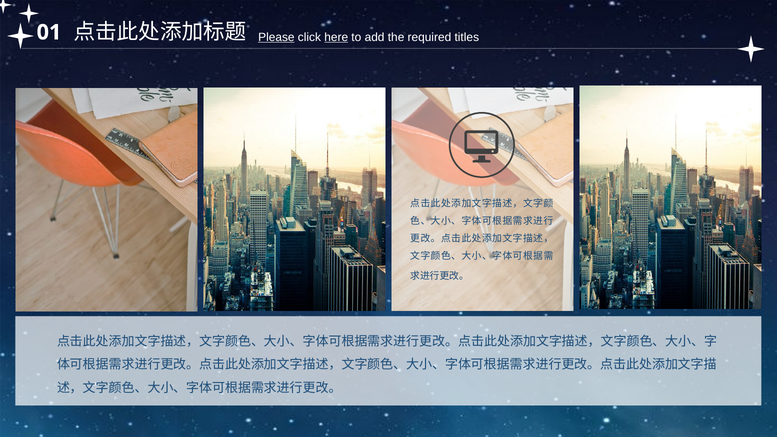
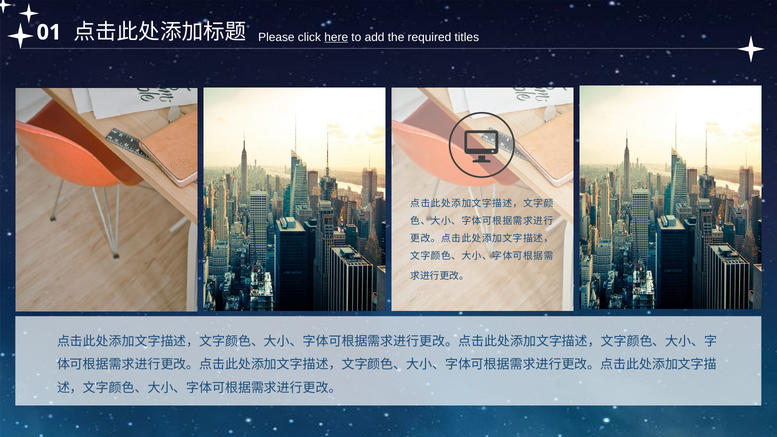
Please underline: present -> none
